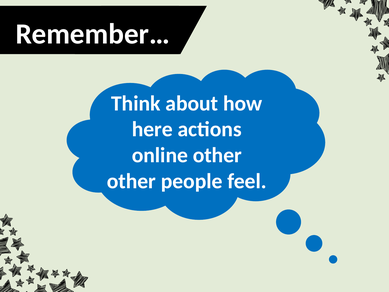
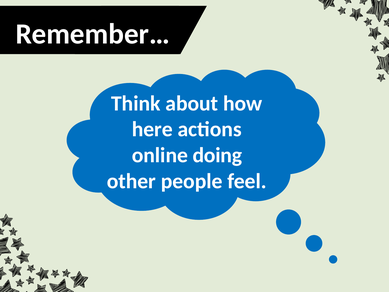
online other: other -> doing
